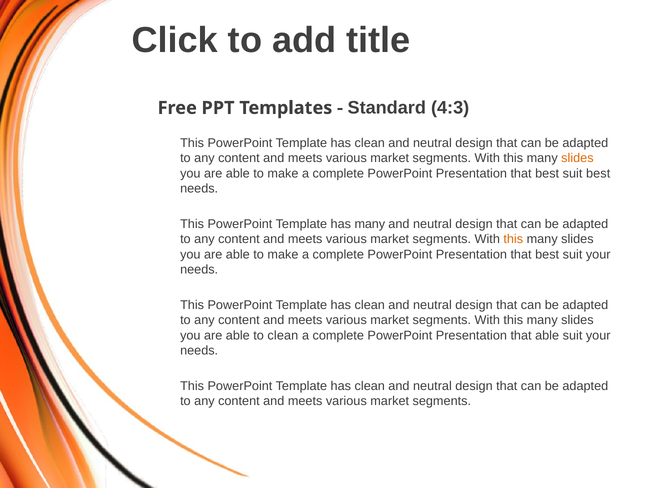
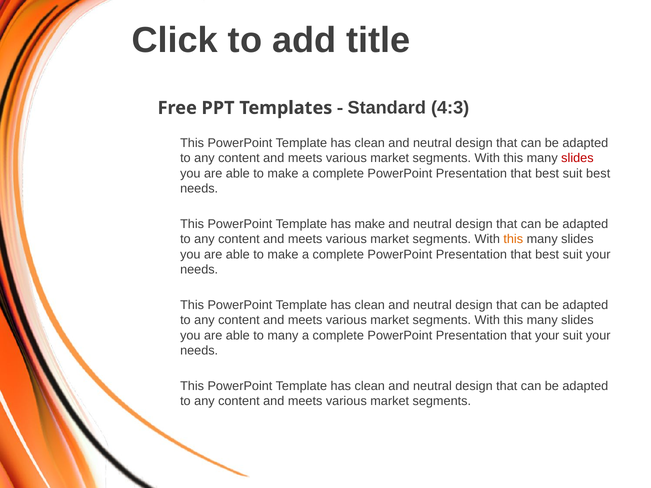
slides at (577, 158) colour: orange -> red
has many: many -> make
to clean: clean -> many
that able: able -> your
